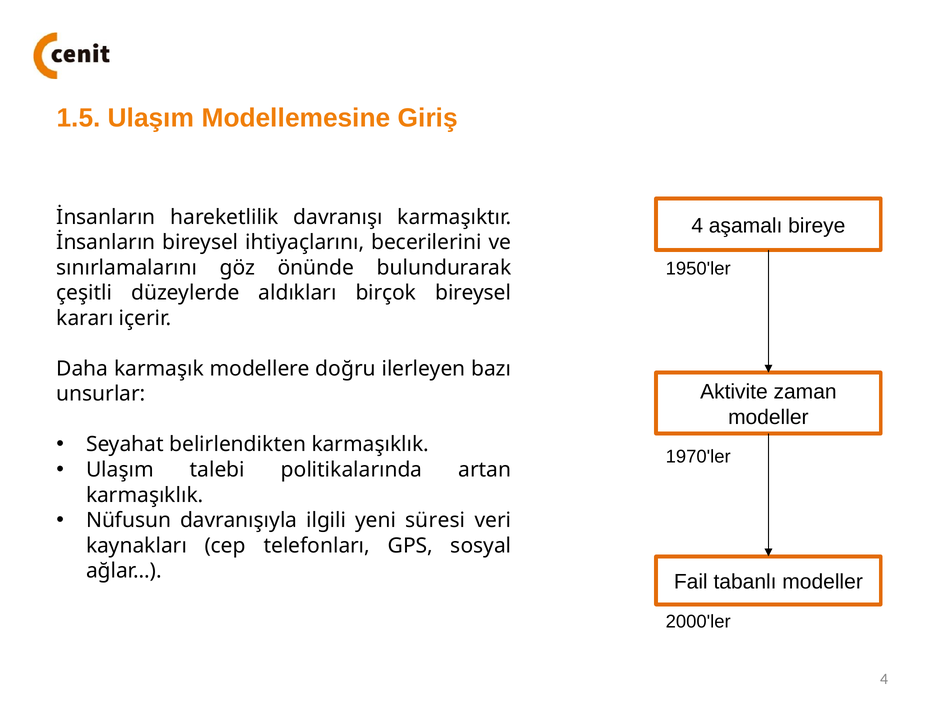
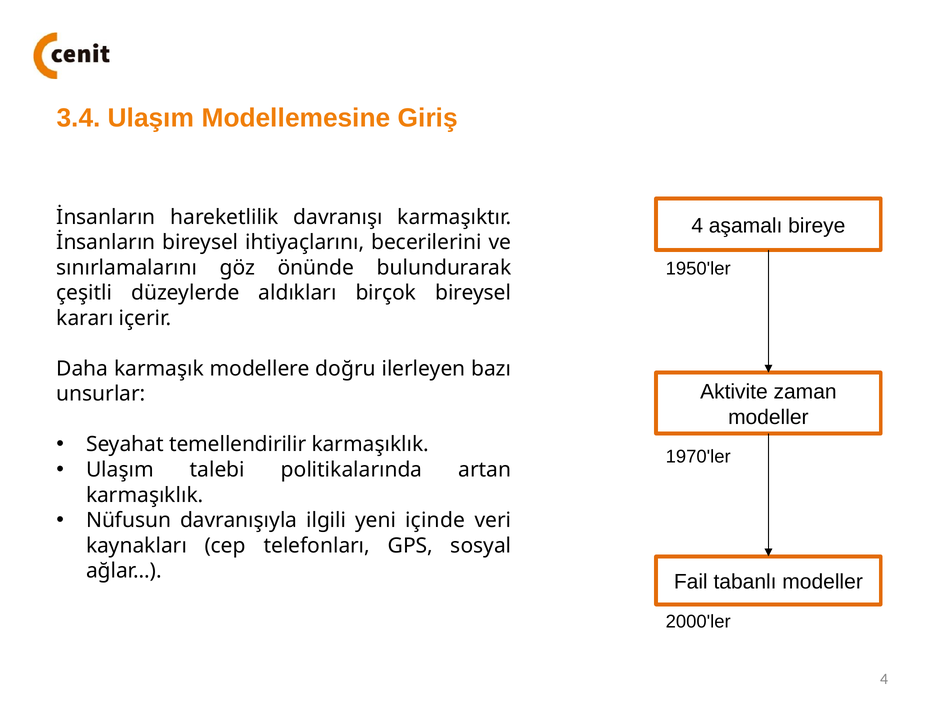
1.5: 1.5 -> 3.4
belirlendikten: belirlendikten -> temellendirilir
süresi: süresi -> içinde
